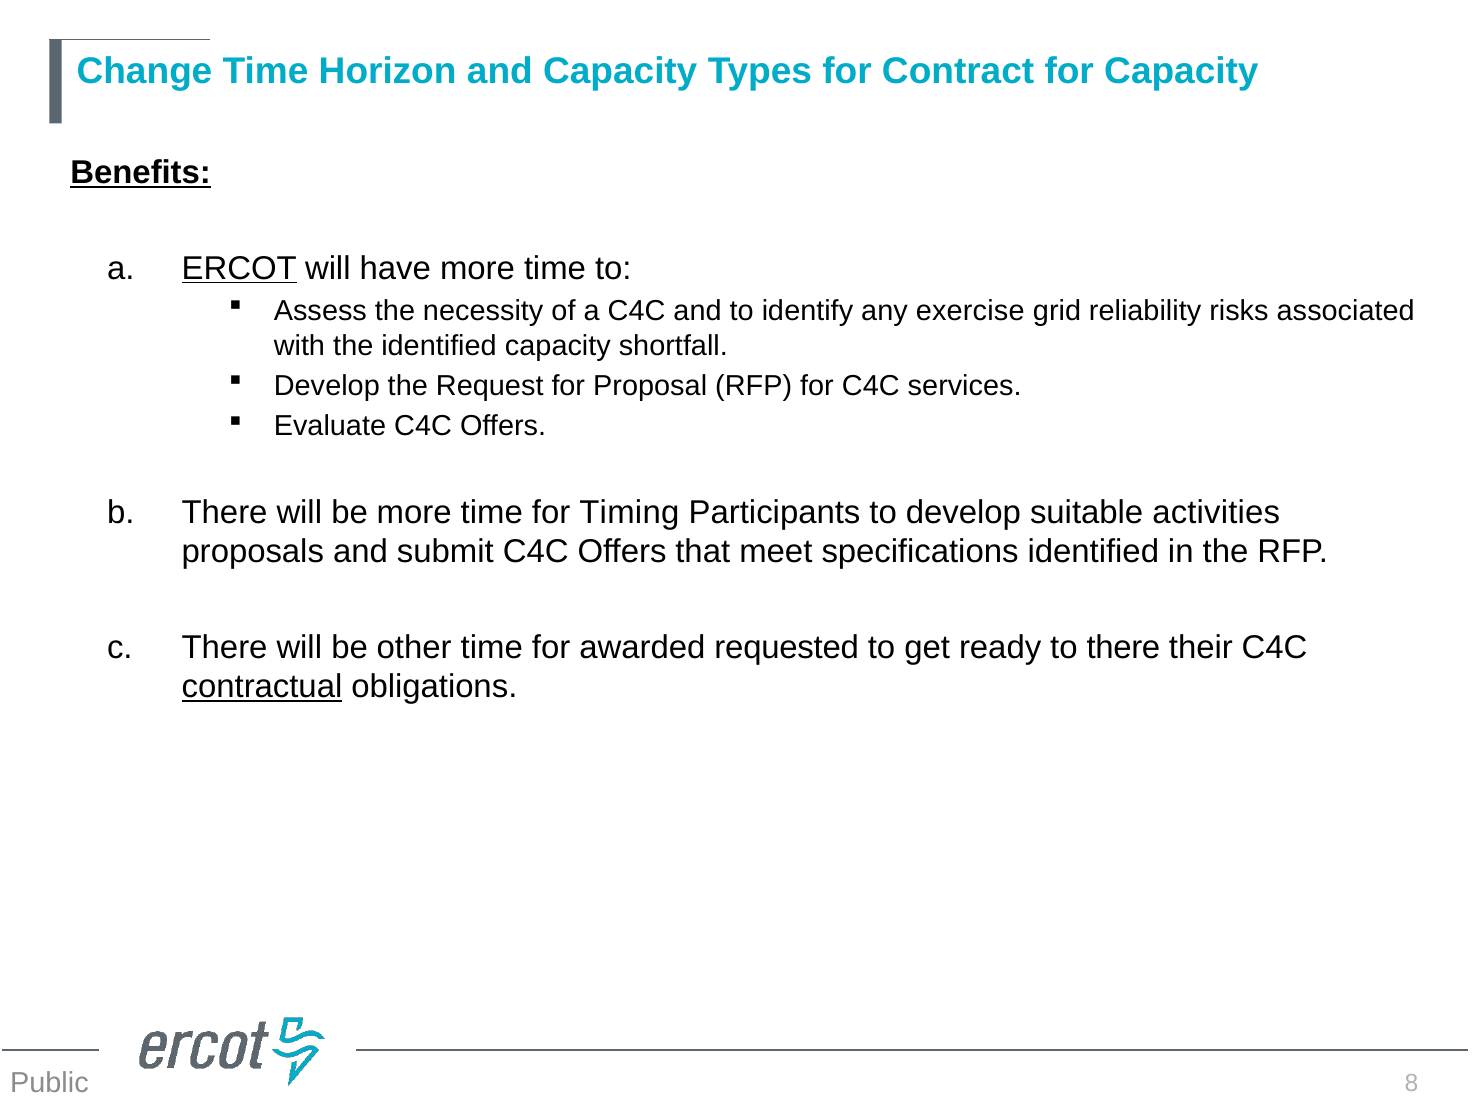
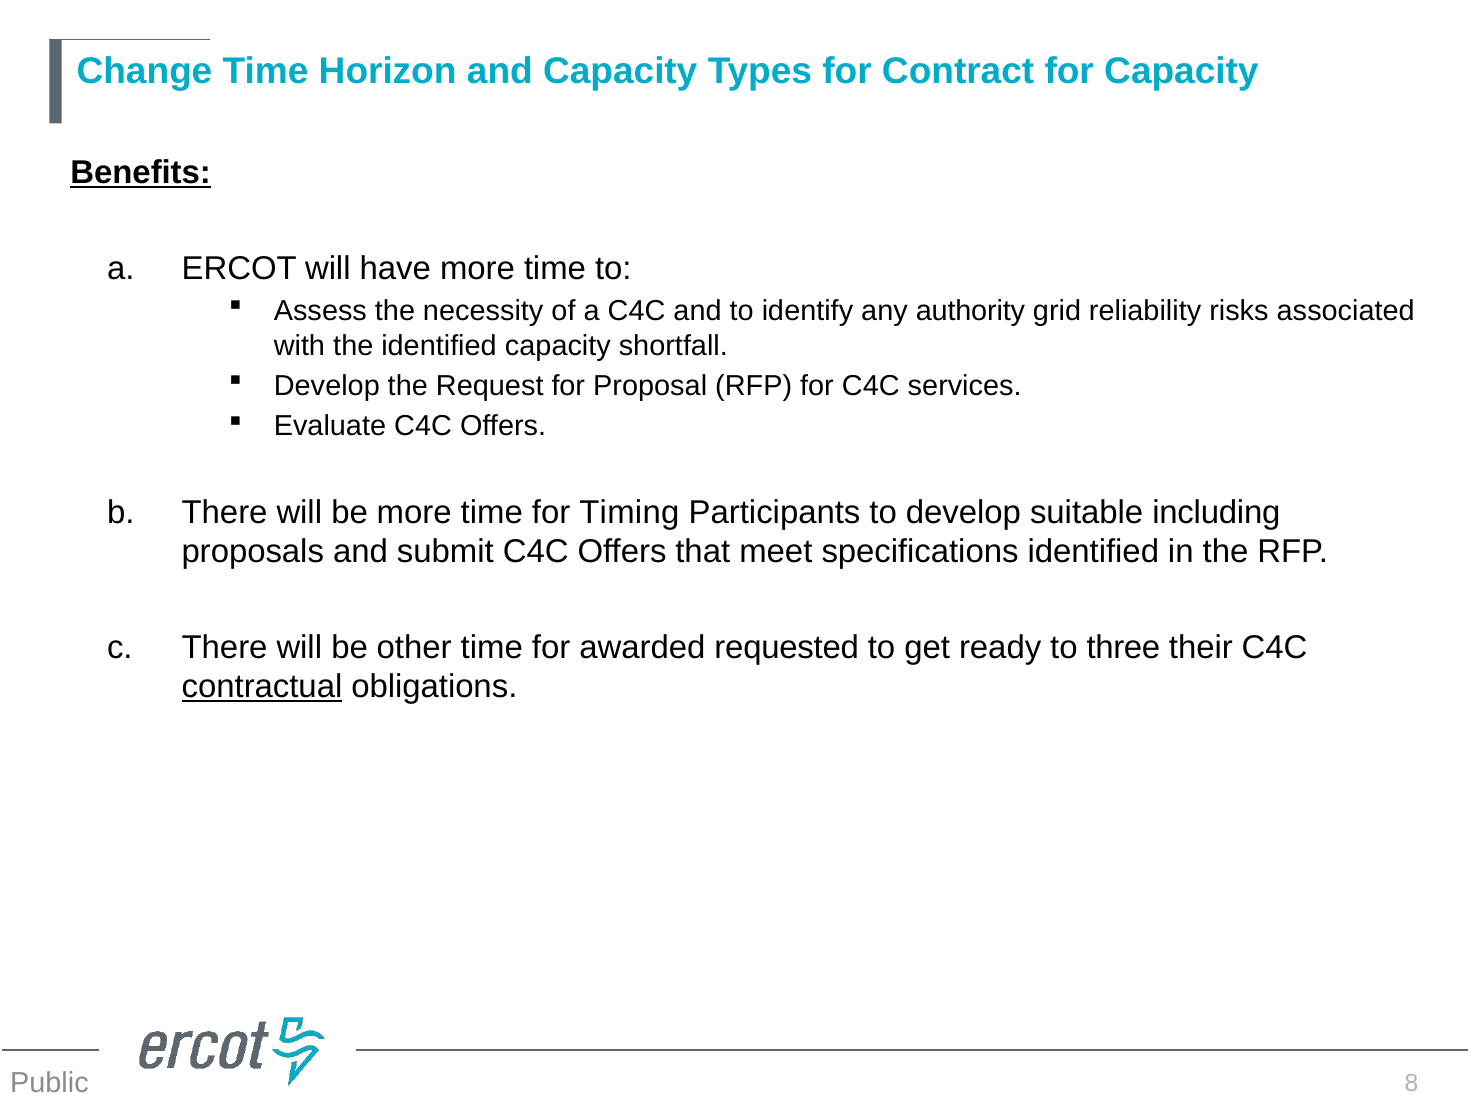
ERCOT underline: present -> none
exercise: exercise -> authority
activities: activities -> including
to there: there -> three
